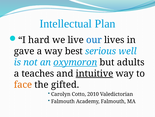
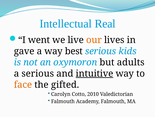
Plan: Plan -> Real
hard: hard -> went
our colour: blue -> orange
well: well -> kids
oxymoron underline: present -> none
a teaches: teaches -> serious
